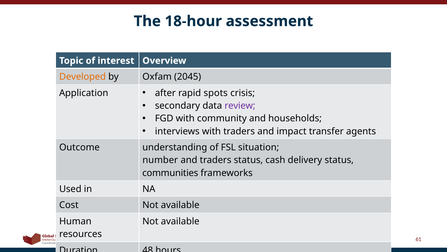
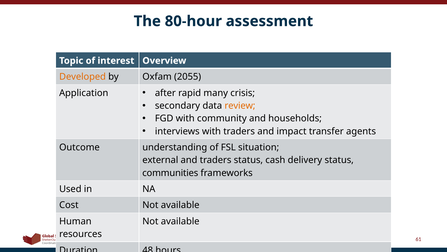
18-hour: 18-hour -> 80-hour
2045: 2045 -> 2055
spots: spots -> many
review colour: purple -> orange
number: number -> external
